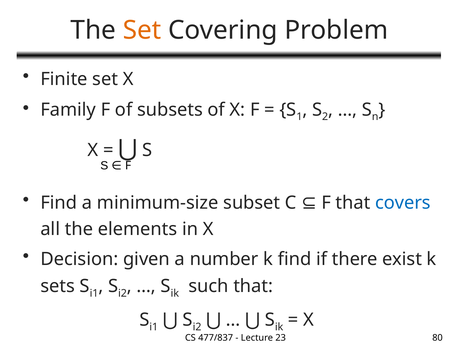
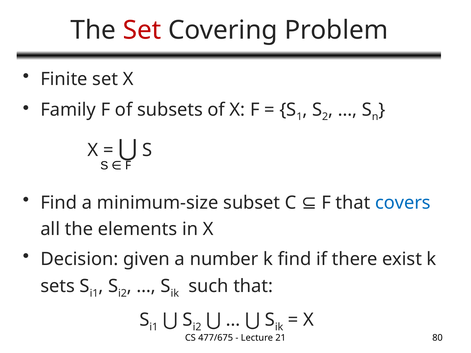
Set at (142, 30) colour: orange -> red
477/837: 477/837 -> 477/675
23: 23 -> 21
